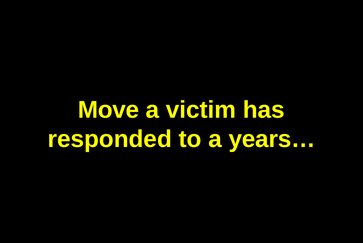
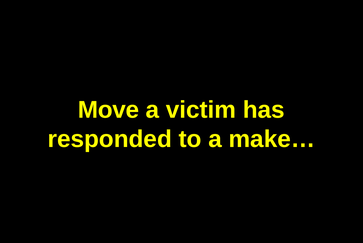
years…: years… -> make…
